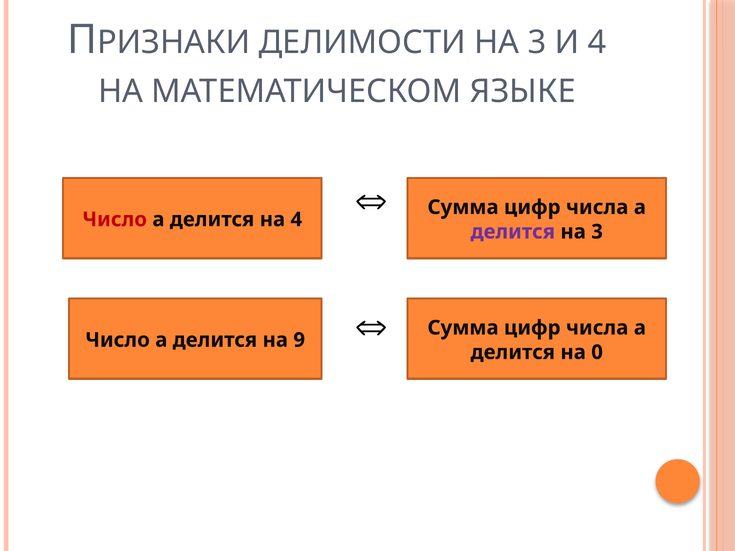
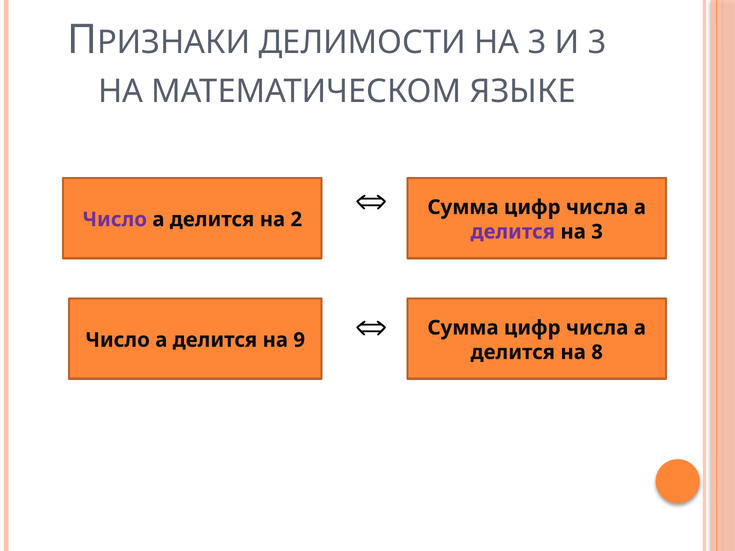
И 4: 4 -> 3
Число at (115, 220) colour: red -> purple
на 4: 4 -> 2
0: 0 -> 8
